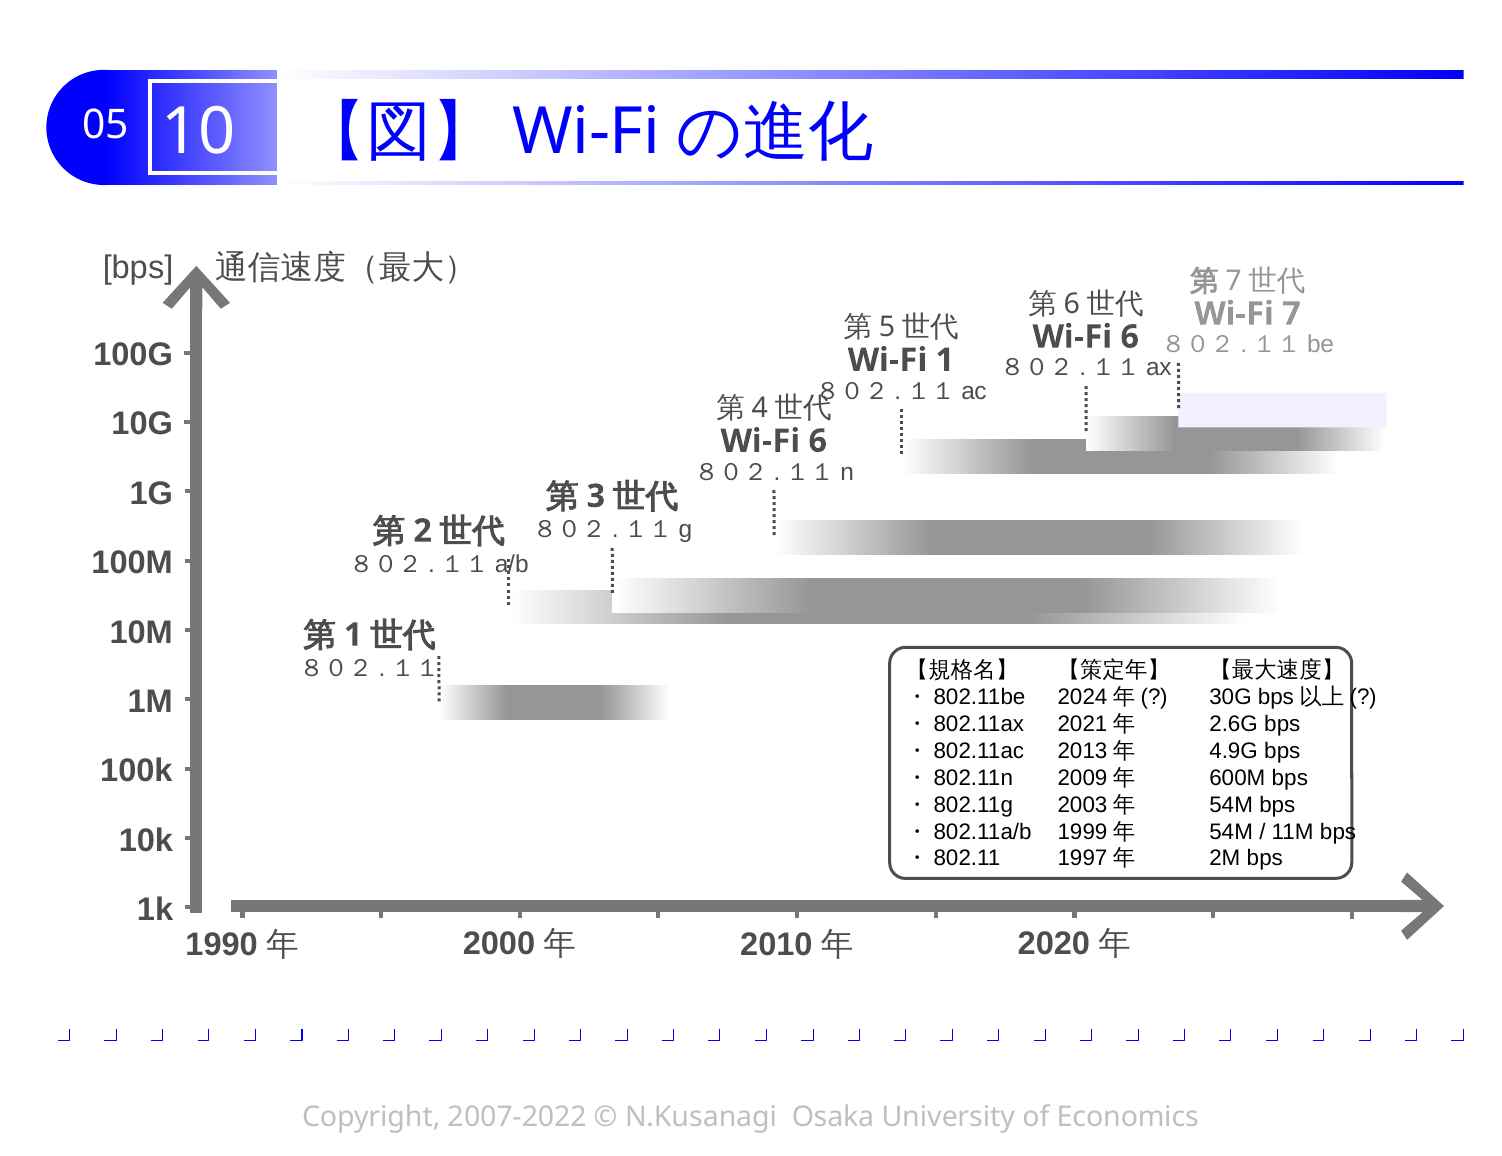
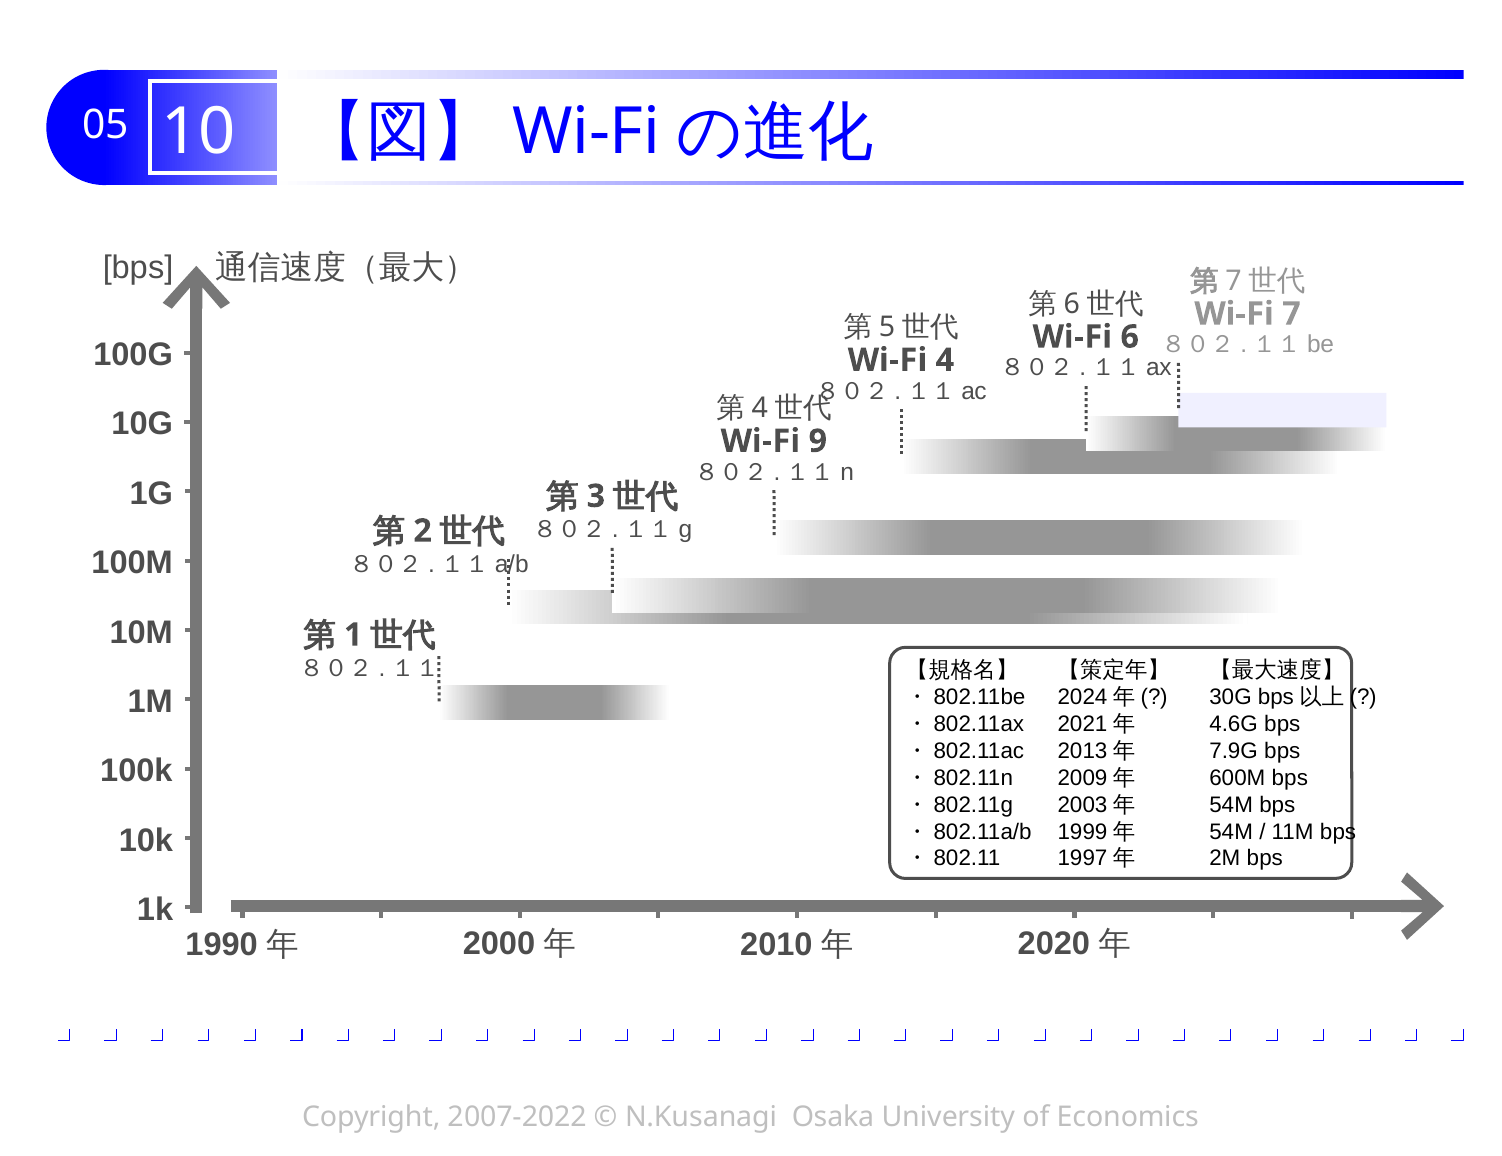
1: 1 -> 4
6 at (818, 441): 6 -> 9
2.6G: 2.6G -> 4.6G
4.9G: 4.9G -> 7.9G
